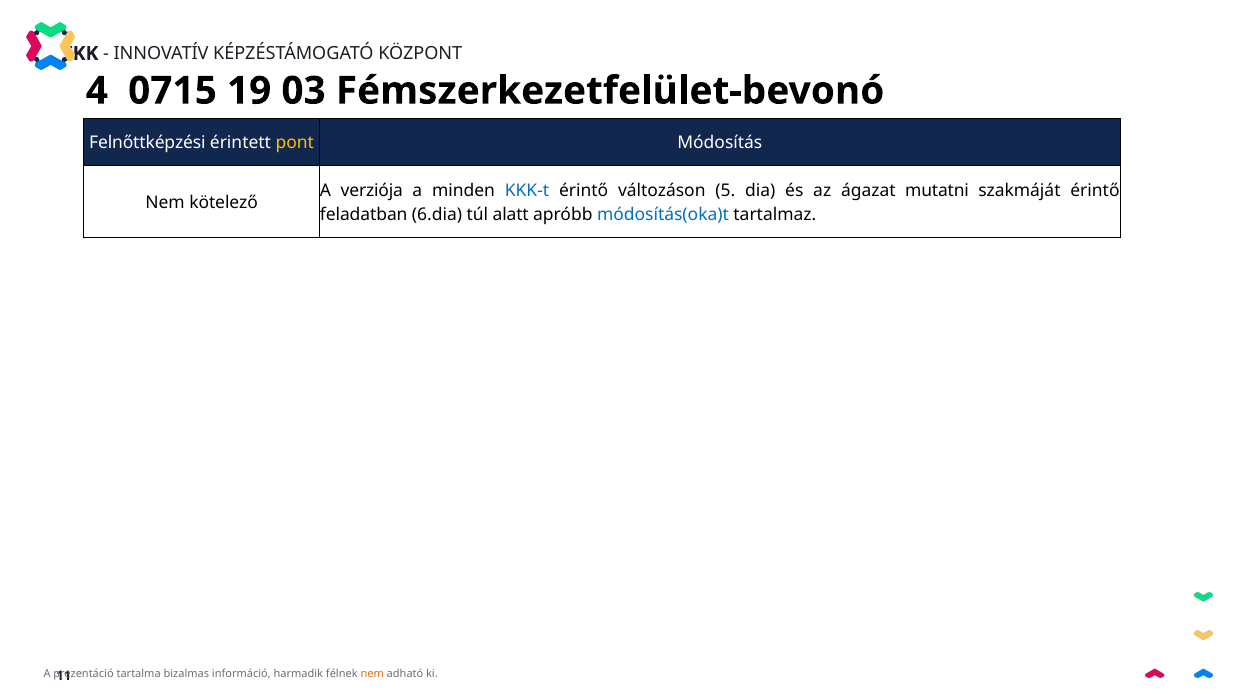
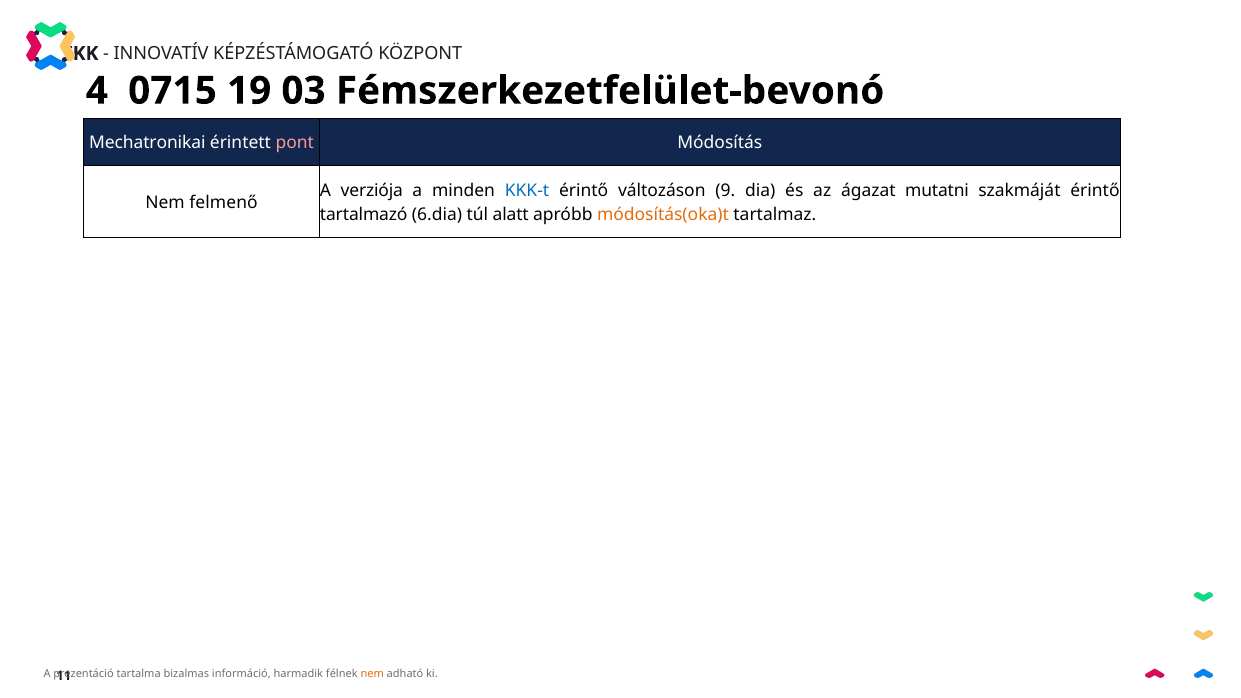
Felnőttképzési: Felnőttképzési -> Mechatronikai
pont colour: yellow -> pink
5: 5 -> 9
kötelező: kötelező -> felmenő
feladatban: feladatban -> tartalmazó
módosítás(oka)t colour: blue -> orange
